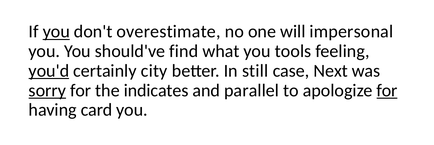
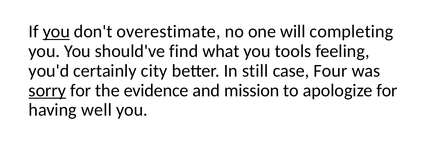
impersonal: impersonal -> completing
you'd underline: present -> none
Next: Next -> Four
indicates: indicates -> evidence
parallel: parallel -> mission
for at (387, 90) underline: present -> none
card: card -> well
